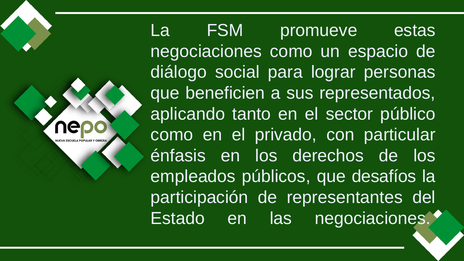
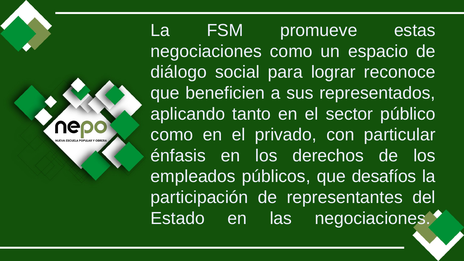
personas: personas -> reconoce
